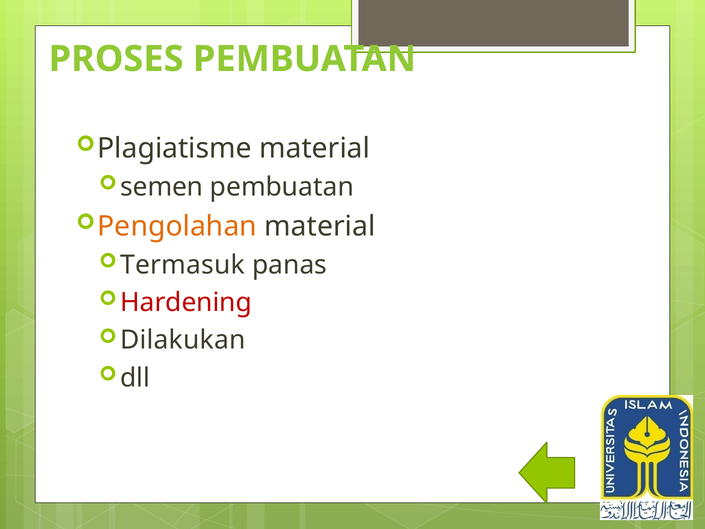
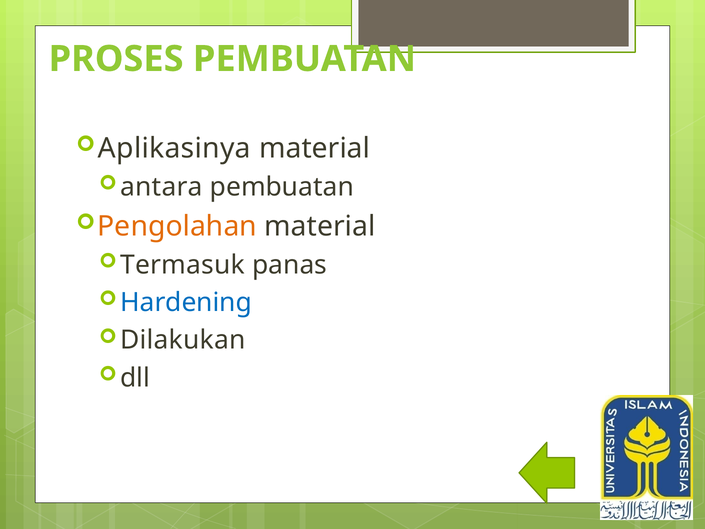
Plagiatisme: Plagiatisme -> Aplikasinya
semen: semen -> antara
Hardening colour: red -> blue
